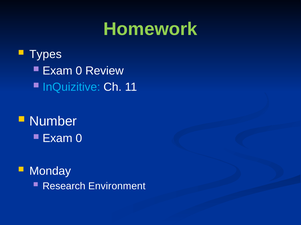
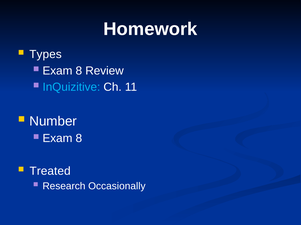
Homework colour: light green -> white
0 at (79, 71): 0 -> 8
0 at (79, 139): 0 -> 8
Monday: Monday -> Treated
Environment: Environment -> Occasionally
